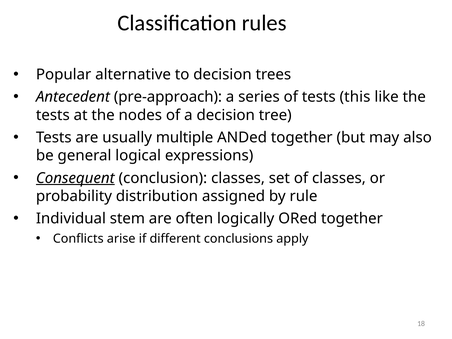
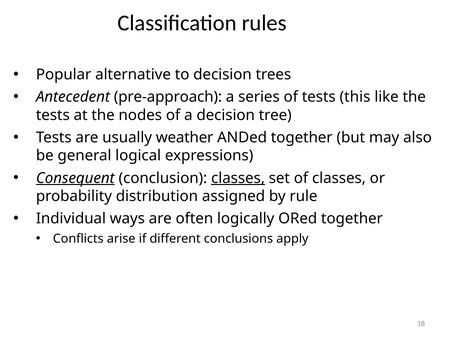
multiple: multiple -> weather
classes at (238, 178) underline: none -> present
stem: stem -> ways
